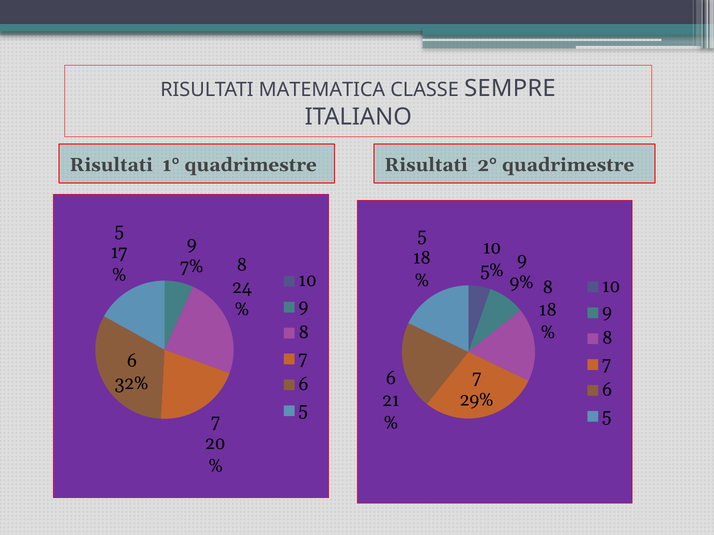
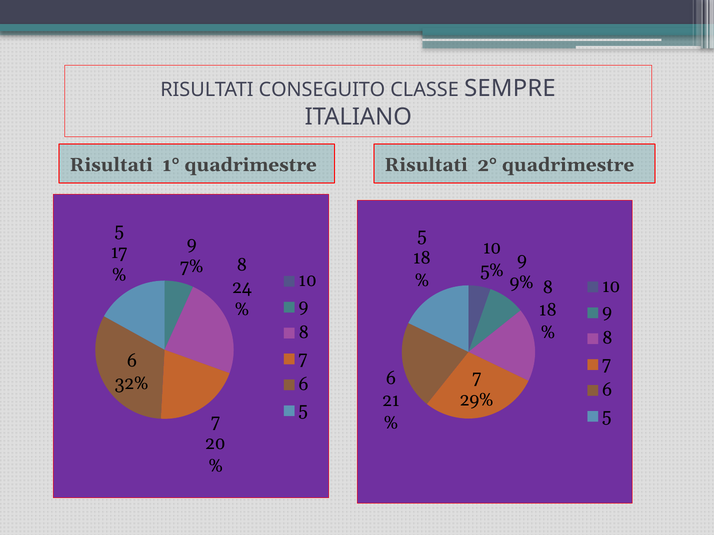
MATEMATICA: MATEMATICA -> CONSEGUITO
